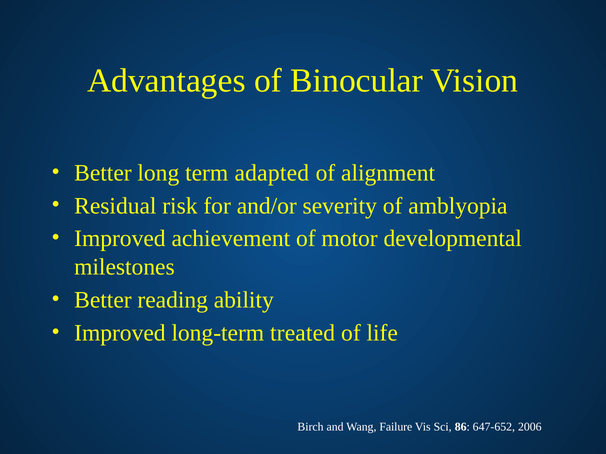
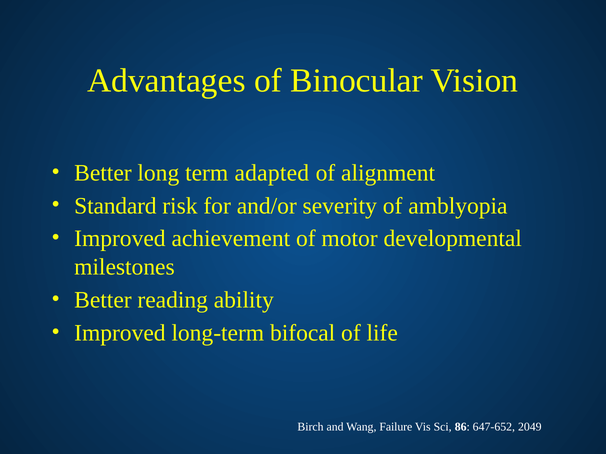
Residual: Residual -> Standard
treated: treated -> bifocal
2006: 2006 -> 2049
